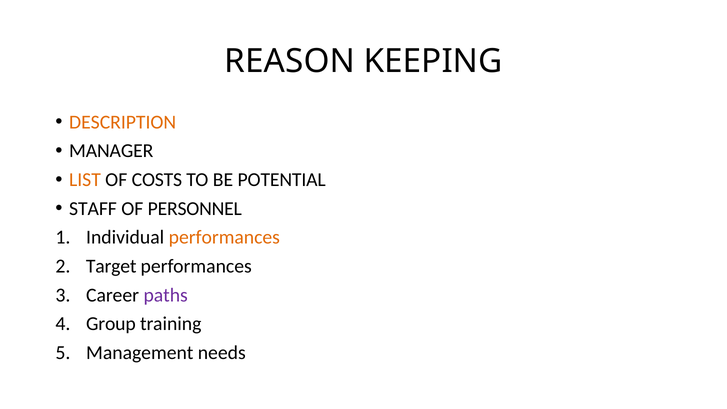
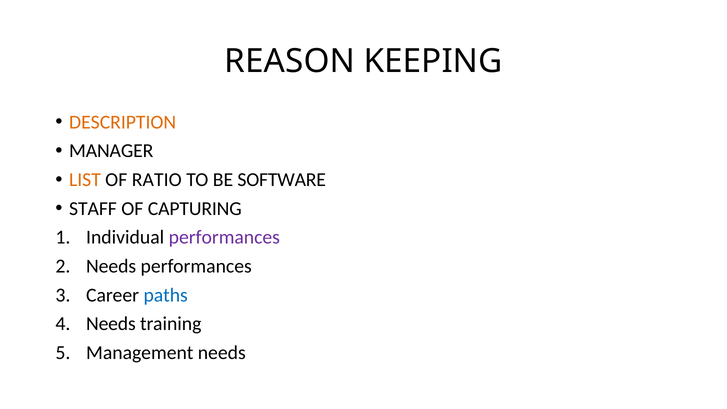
COSTS: COSTS -> RATIO
POTENTIAL: POTENTIAL -> SOFTWARE
PERSONNEL: PERSONNEL -> CAPTURING
performances at (224, 237) colour: orange -> purple
Target at (111, 266): Target -> Needs
paths colour: purple -> blue
Group at (111, 324): Group -> Needs
